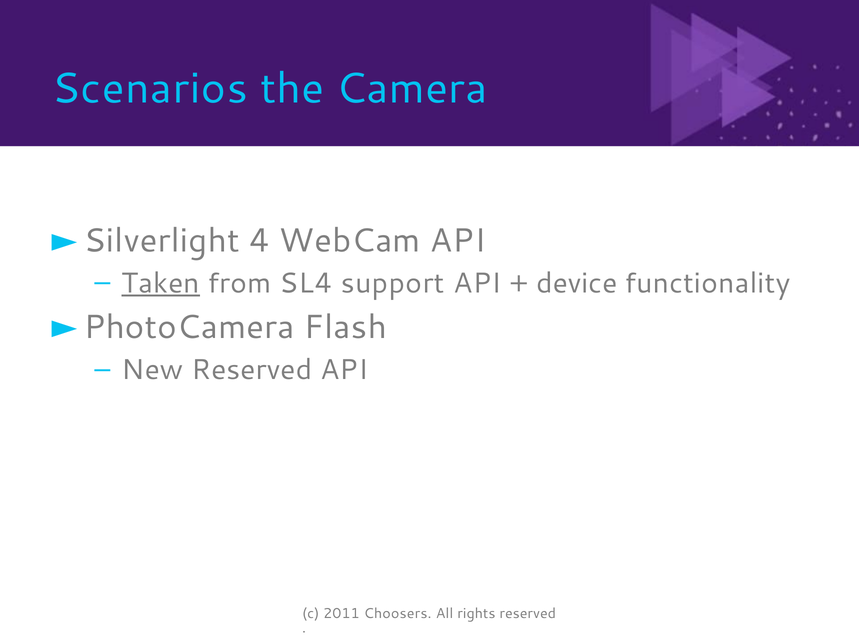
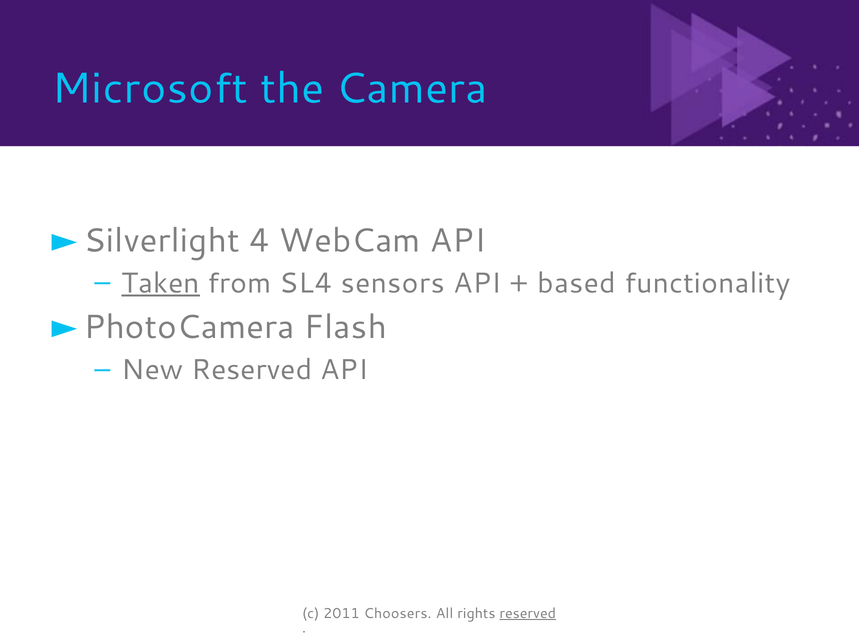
Scenarios: Scenarios -> Microsoft
support: support -> sensors
device: device -> based
reserved at (528, 614) underline: none -> present
